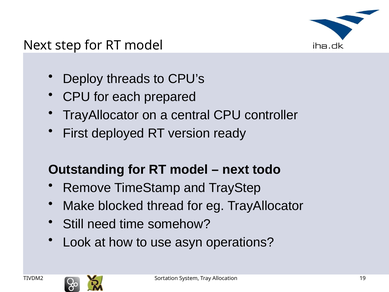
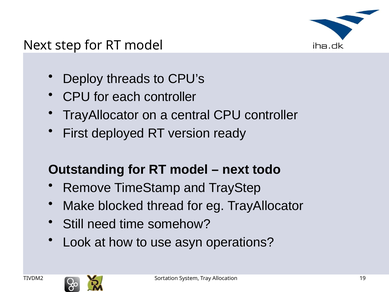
each prepared: prepared -> controller
